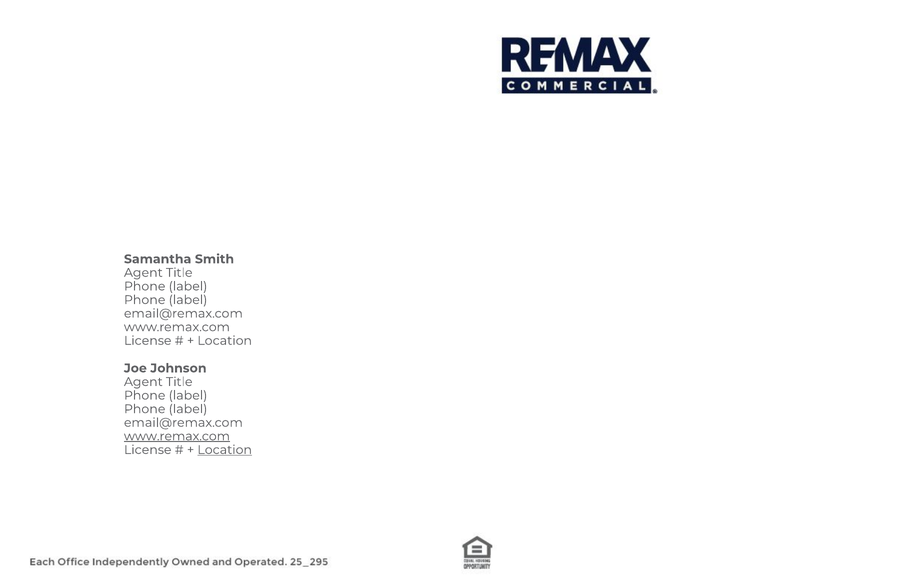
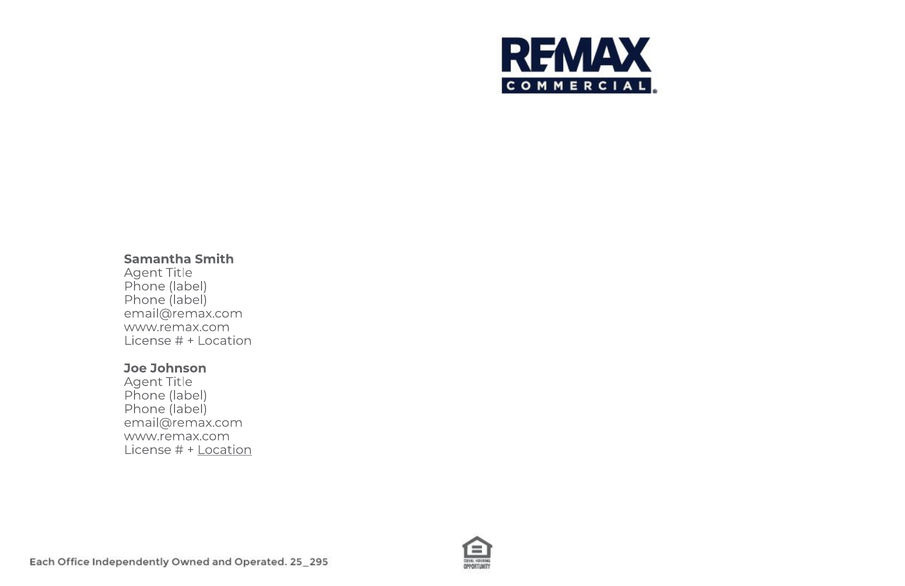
www.remax.com at (177, 436) underline: present -> none
